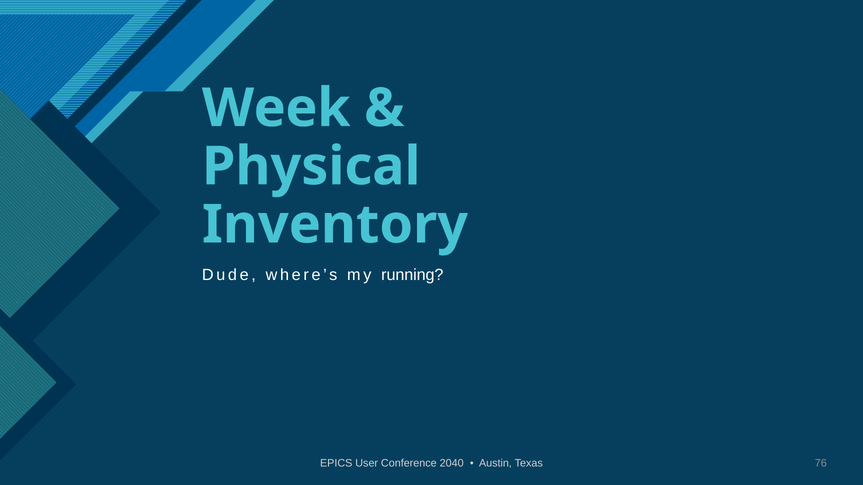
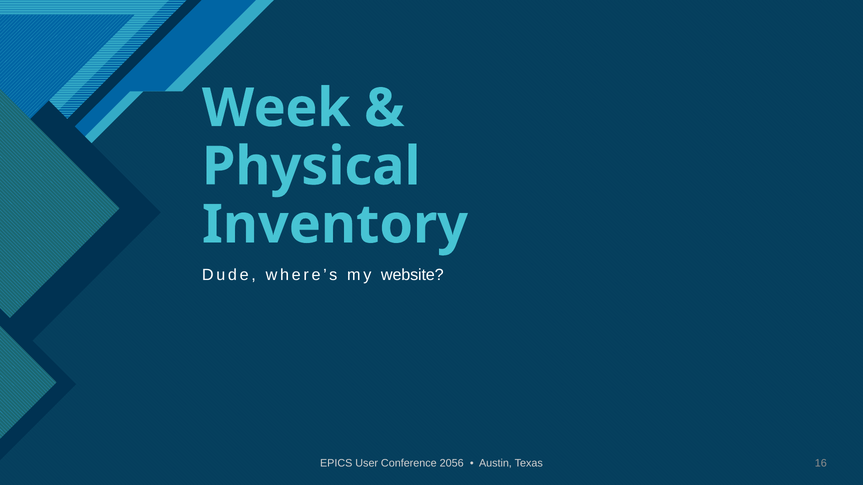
running: running -> website
2040: 2040 -> 2056
76: 76 -> 16
